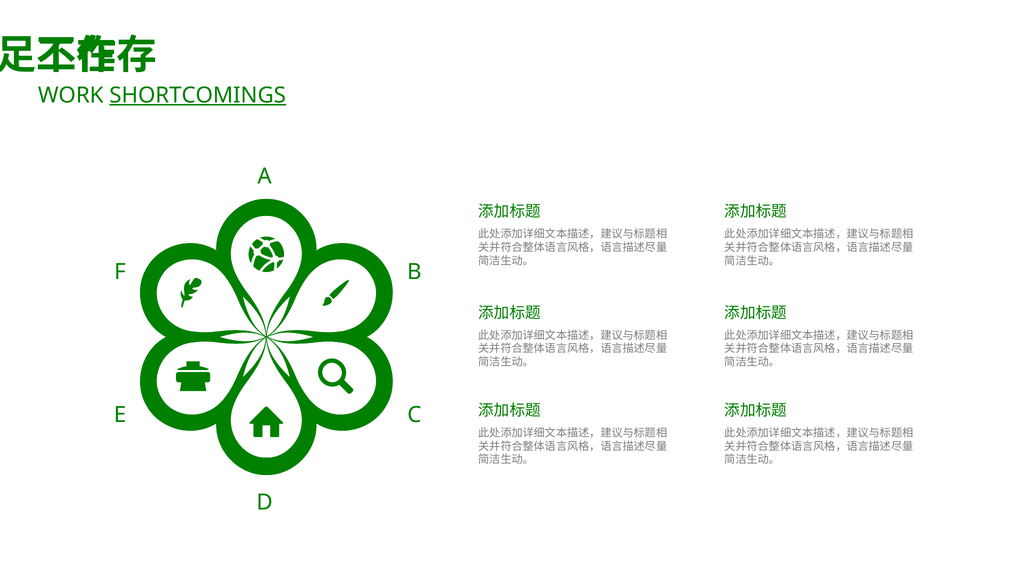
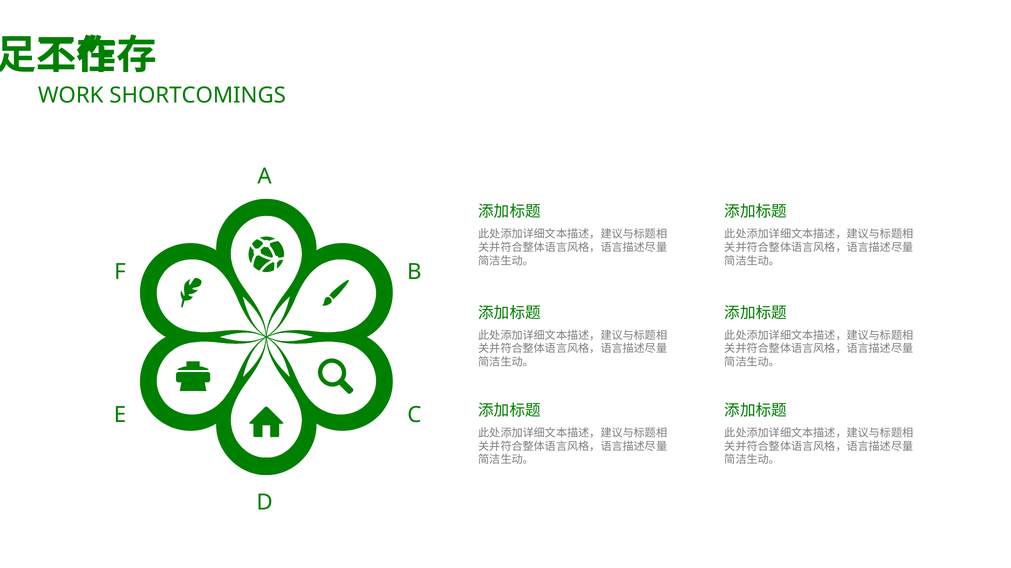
SHORTCOMINGS underline: present -> none
